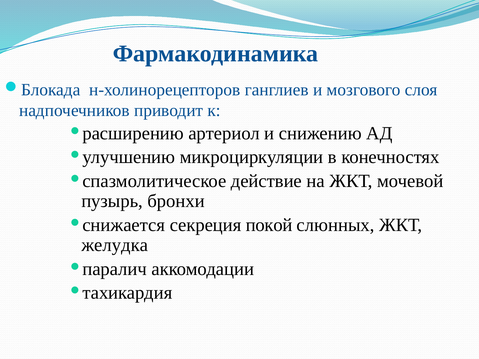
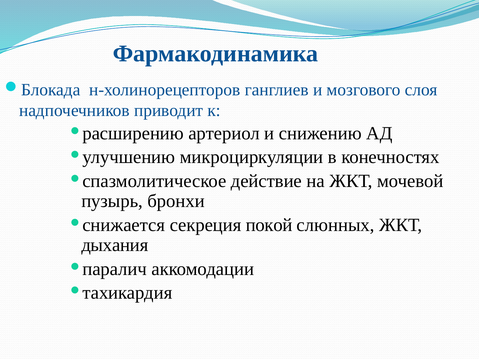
желудка: желудка -> дыхания
